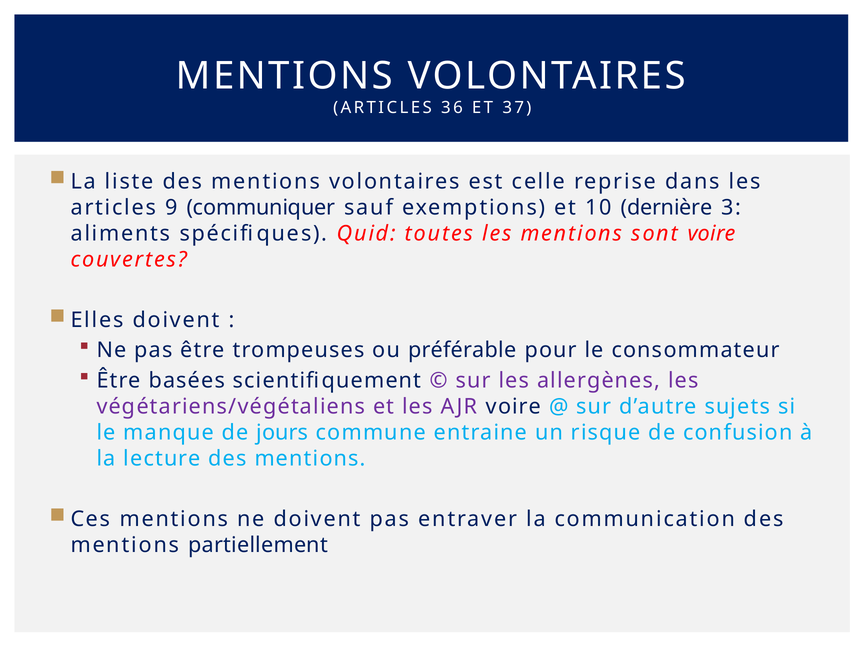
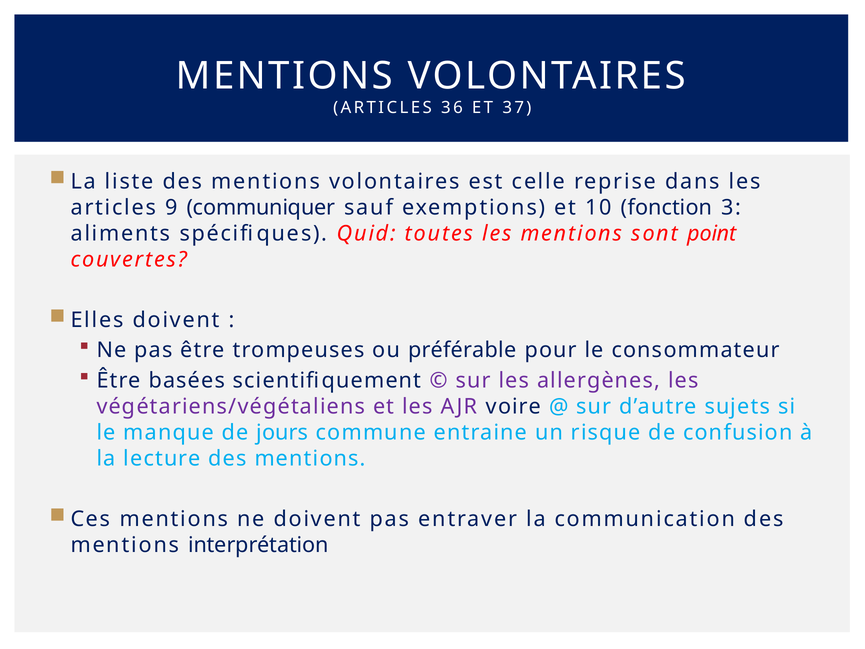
dernière: dernière -> fonction
sont voire: voire -> point
partiellement: partiellement -> interprétation
